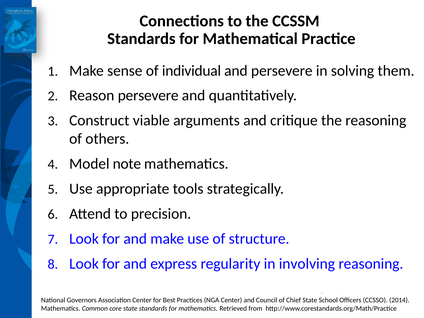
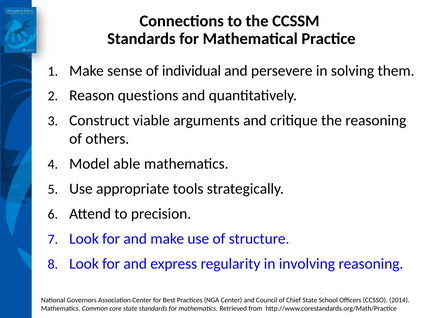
Reason persevere: persevere -> questions
note: note -> able
